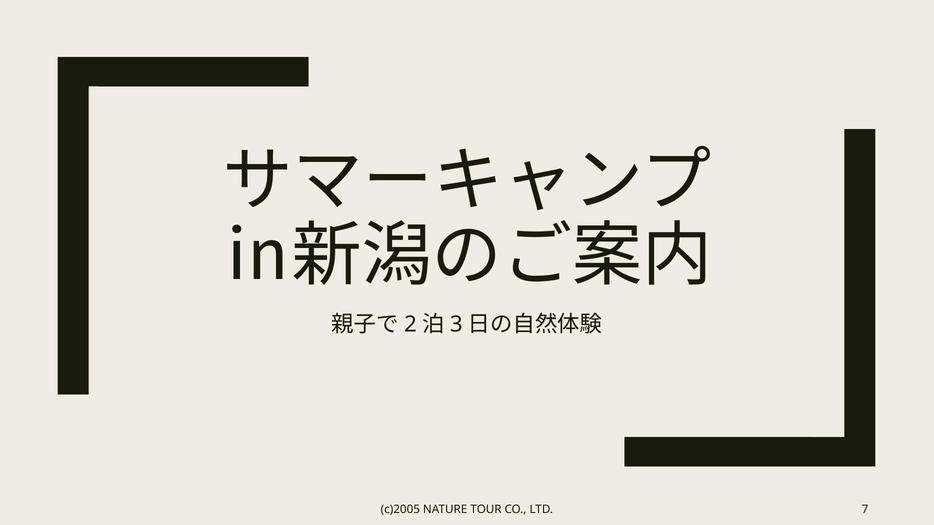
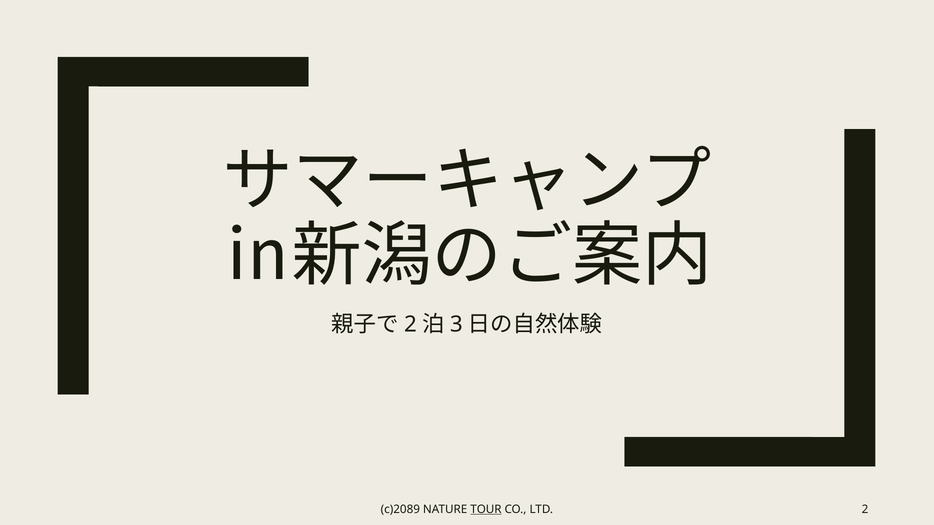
c)2005: c)2005 -> c)2089
TOUR underline: none -> present
LTD 7: 7 -> 2
